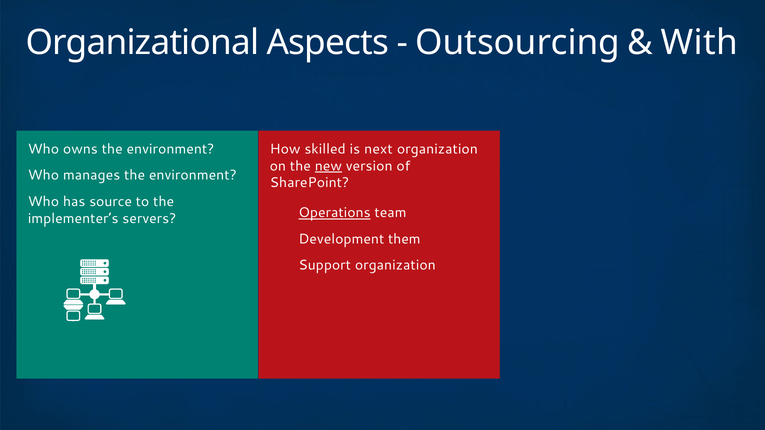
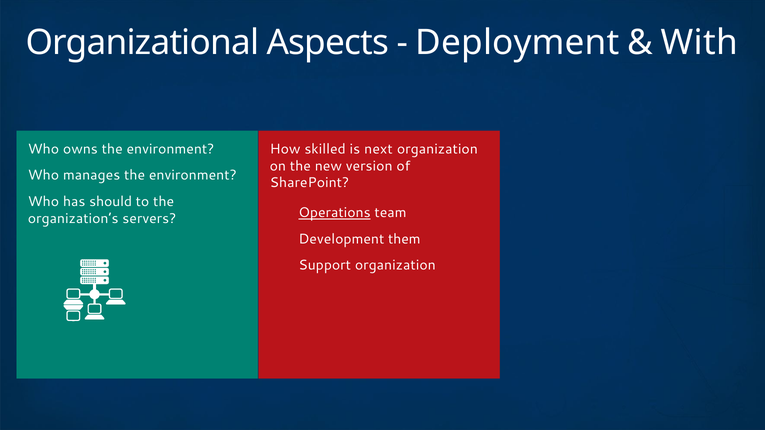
Outsourcing: Outsourcing -> Deployment
new underline: present -> none
source: source -> should
implementer’s: implementer’s -> organization’s
